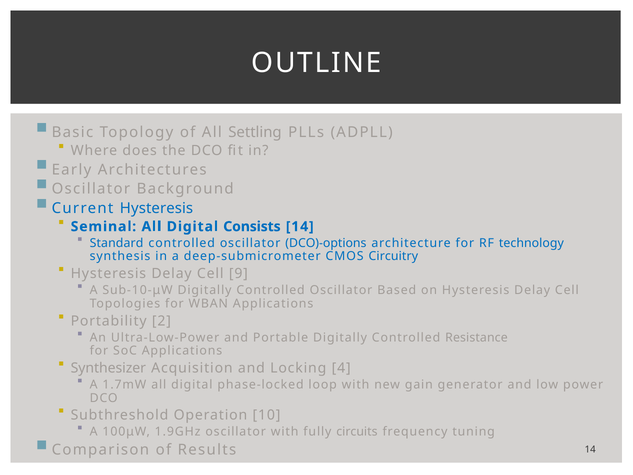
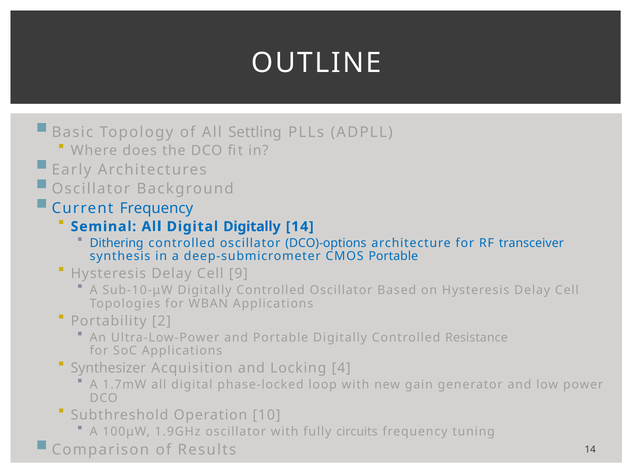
Current Hysteresis: Hysteresis -> Frequency
Digital Consists: Consists -> Digitally
Standard: Standard -> Dithering
technology: technology -> transceiver
CMOS Circuitry: Circuitry -> Portable
